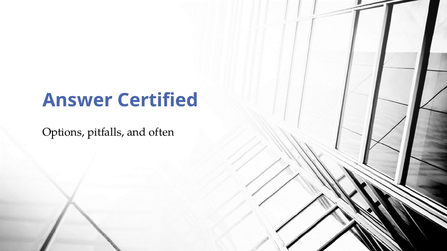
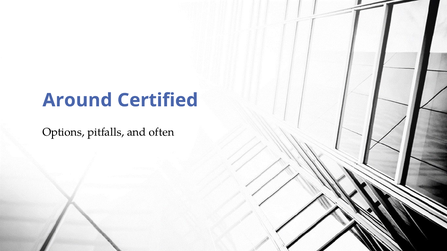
Answer: Answer -> Around
